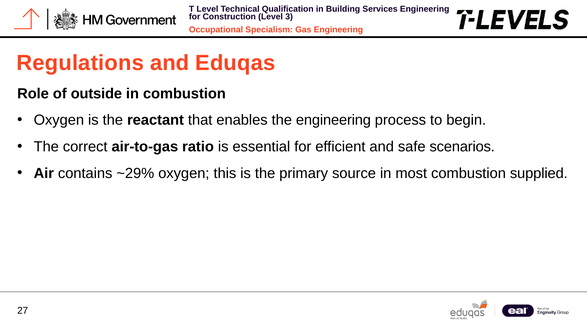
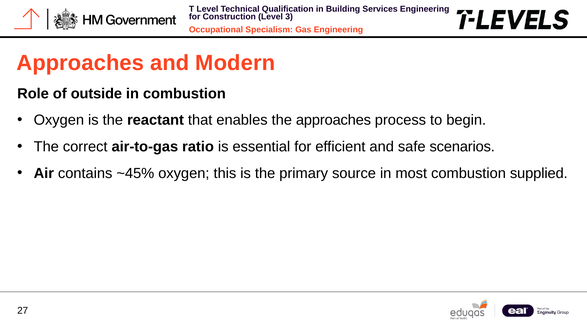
Regulations at (80, 63): Regulations -> Approaches
Eduqas: Eduqas -> Modern
the engineering: engineering -> approaches
~29%: ~29% -> ~45%
